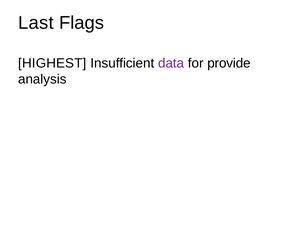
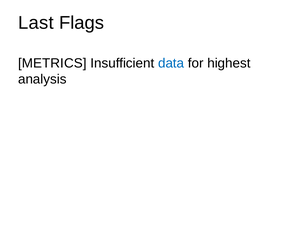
HIGHEST: HIGHEST -> METRICS
data colour: purple -> blue
provide: provide -> highest
